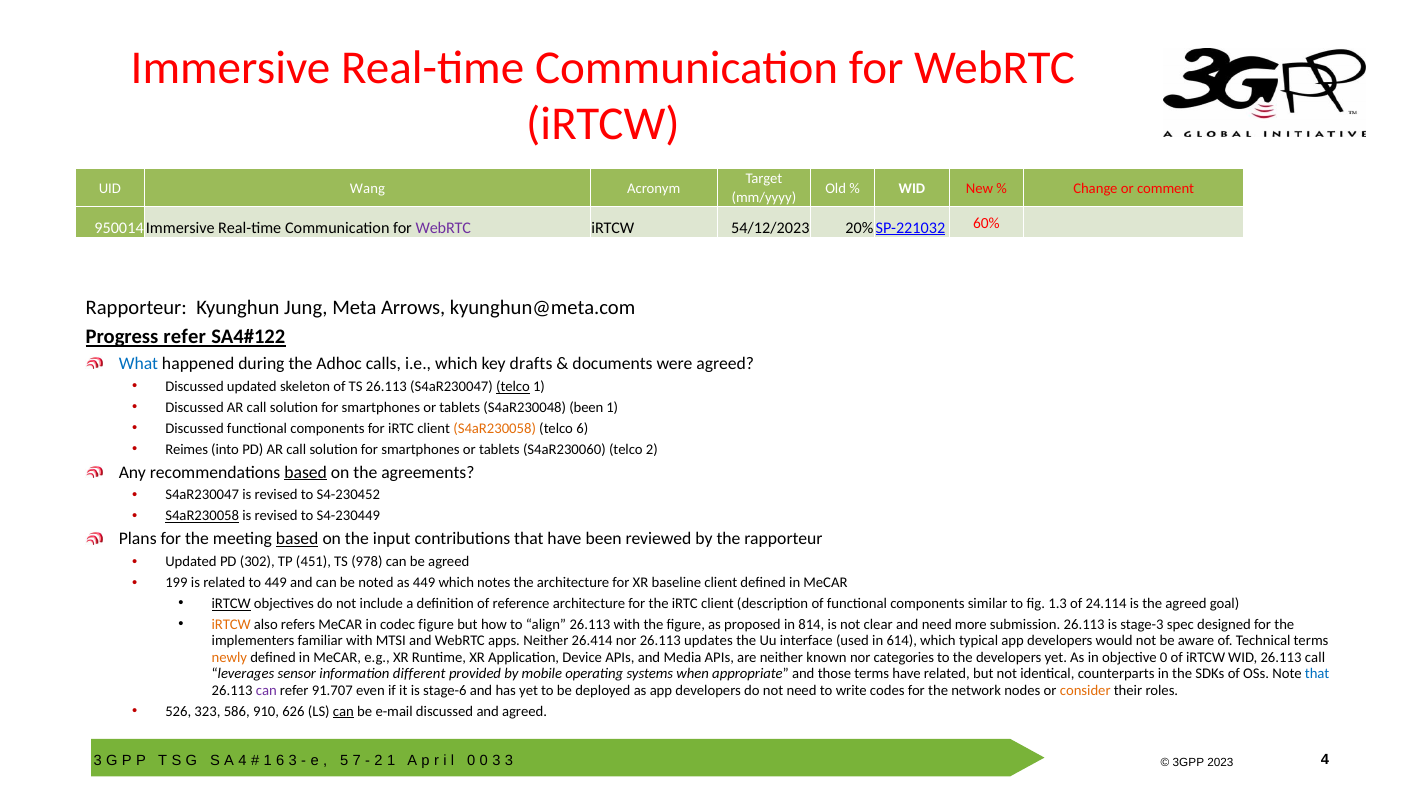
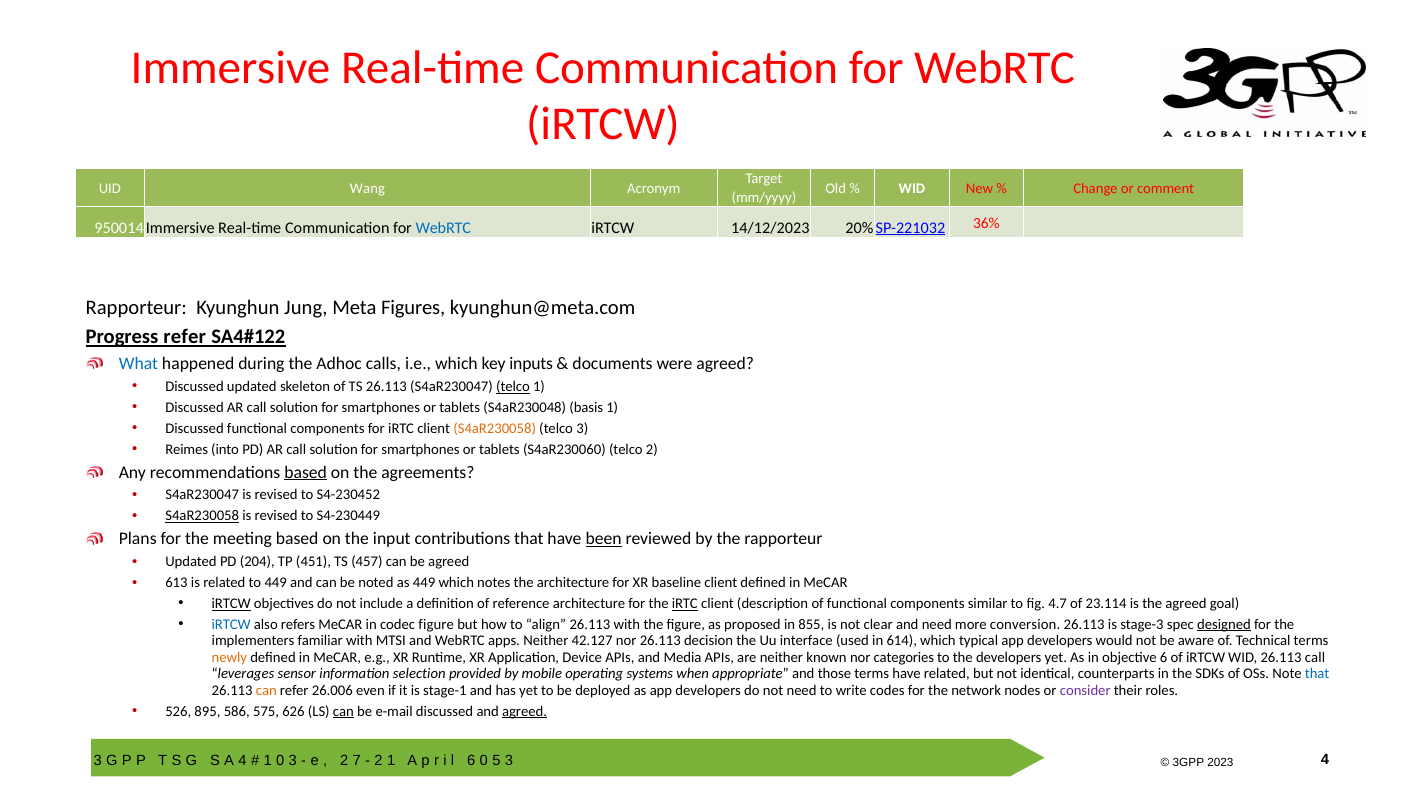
WebRTC at (443, 228) colour: purple -> blue
54/12/2023: 54/12/2023 -> 14/12/2023
60%: 60% -> 36%
Arrows: Arrows -> Figures
drafts: drafts -> inputs
S4aR230048 been: been -> basis
telco 6: 6 -> 3
based at (297, 539) underline: present -> none
been at (604, 539) underline: none -> present
302: 302 -> 204
978: 978 -> 457
199: 199 -> 613
iRTC at (685, 603) underline: none -> present
1.3: 1.3 -> 4.7
24.114: 24.114 -> 23.114
iRTCW at (231, 624) colour: orange -> blue
814: 814 -> 855
submission: submission -> conversion
designed underline: none -> present
26.414: 26.414 -> 42.127
updates: updates -> decision
objective 0: 0 -> 6
different: different -> selection
can at (266, 690) colour: purple -> orange
91.707: 91.707 -> 26.006
stage-6: stage-6 -> stage-1
consider colour: orange -> purple
323: 323 -> 895
910: 910 -> 575
agreed at (525, 711) underline: none -> present
1 6: 6 -> 0
5 at (344, 760): 5 -> 2
0 at (471, 760): 0 -> 6
3 at (496, 760): 3 -> 5
